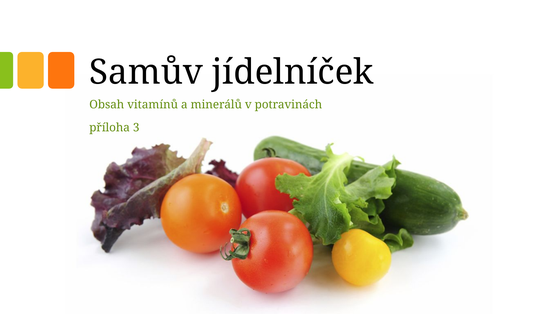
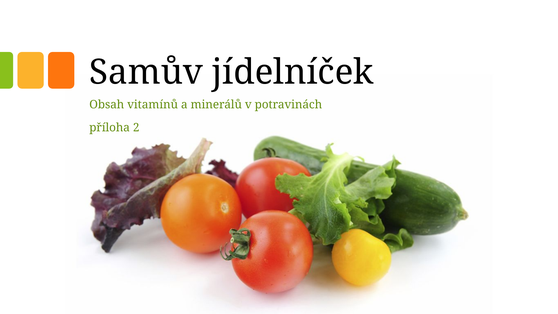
3: 3 -> 2
